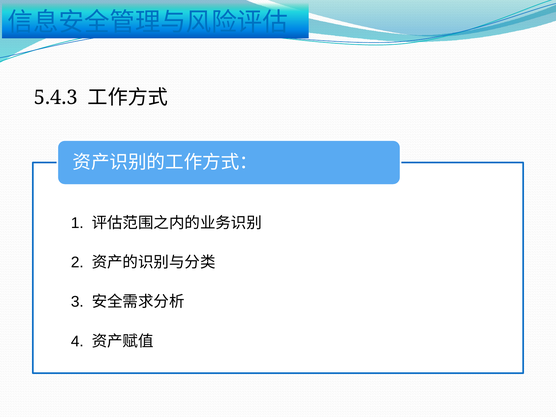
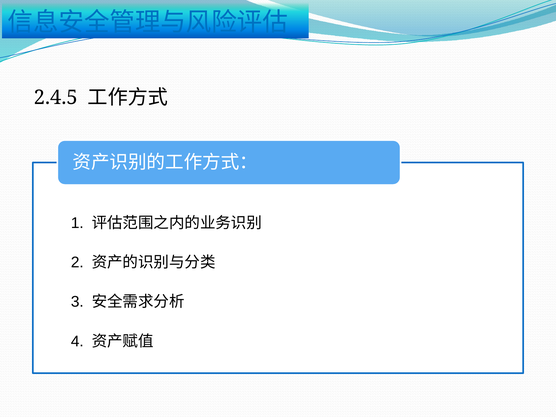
5.4.3: 5.4.3 -> 2.4.5
